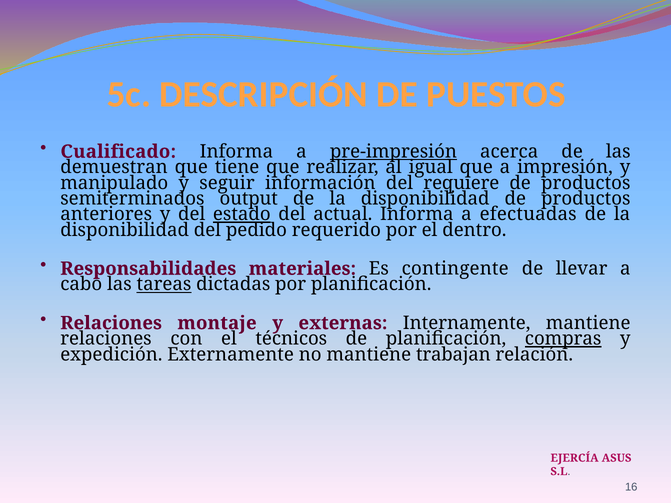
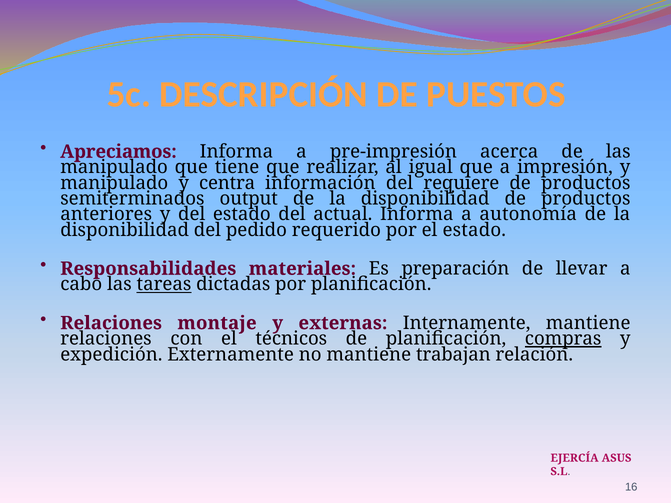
Cualificado: Cualificado -> Apreciamos
pre-impresión underline: present -> none
demuestran at (114, 167): demuestran -> manipulado
seguir: seguir -> centra
estado at (242, 214) underline: present -> none
efectuadas: efectuadas -> autonomía
el dentro: dentro -> estado
contingente: contingente -> preparación
